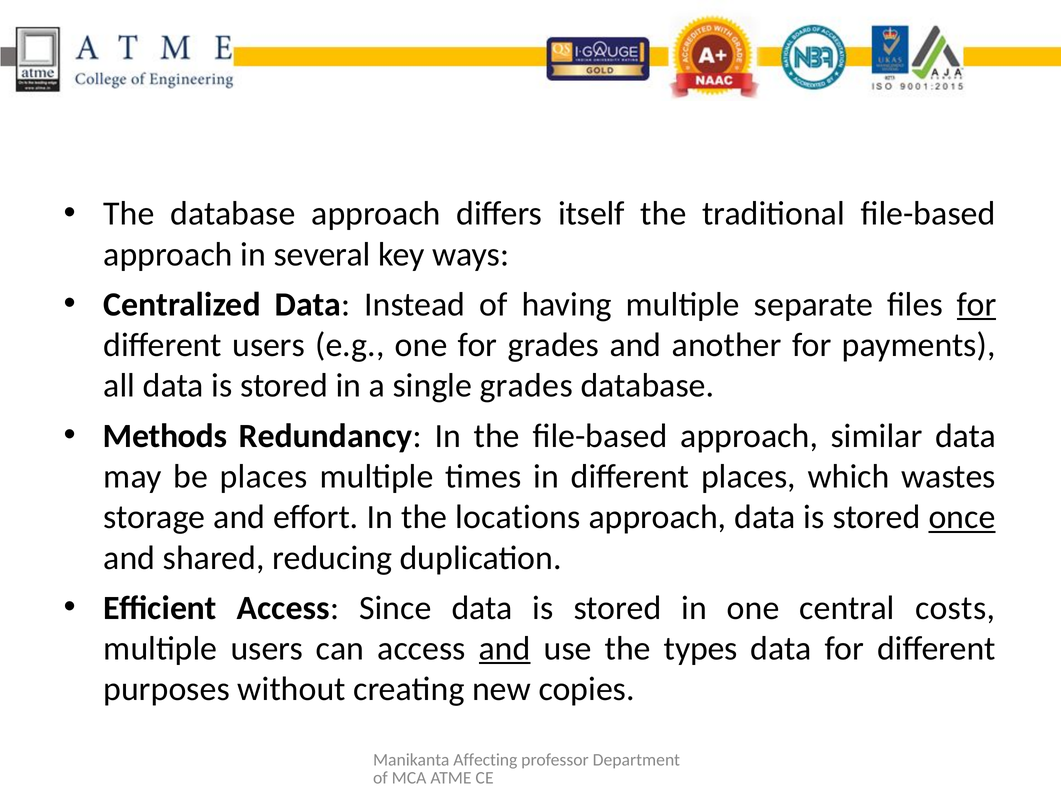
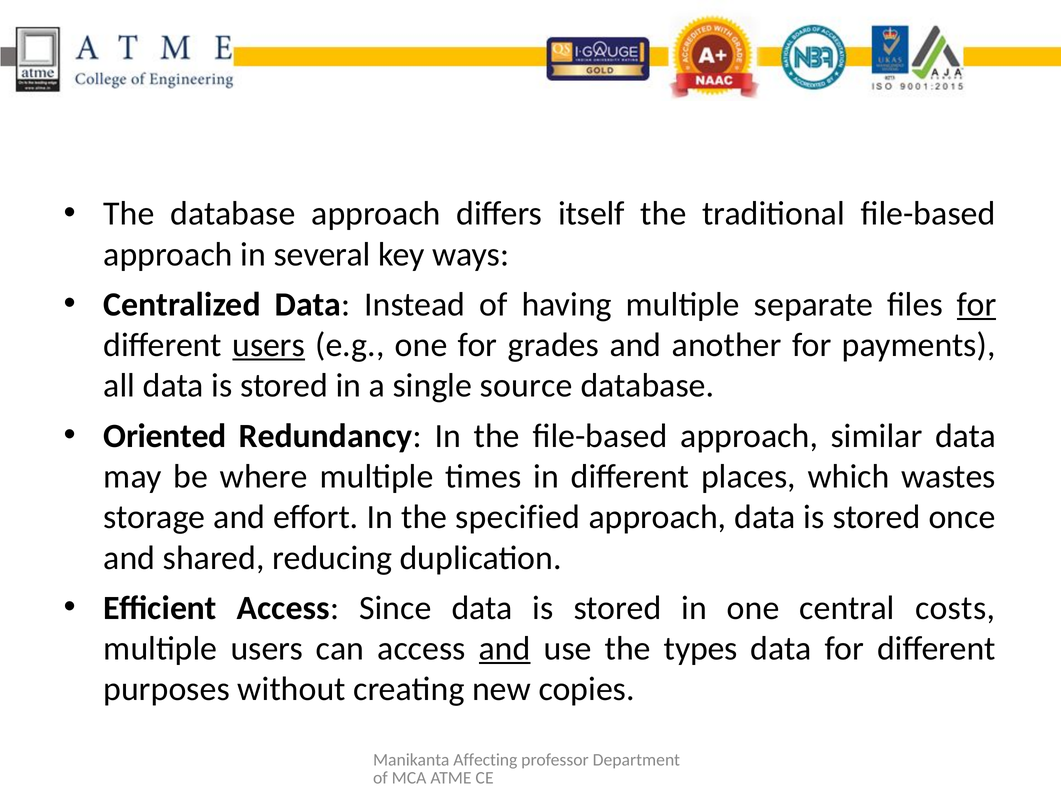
users at (269, 345) underline: none -> present
single grades: grades -> source
Methods: Methods -> Oriented
be places: places -> where
locations: locations -> specified
once underline: present -> none
